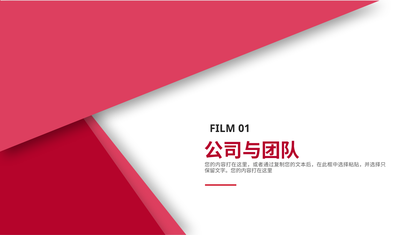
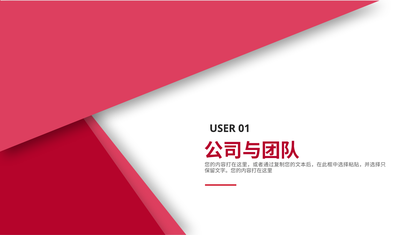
FILM: FILM -> USER
